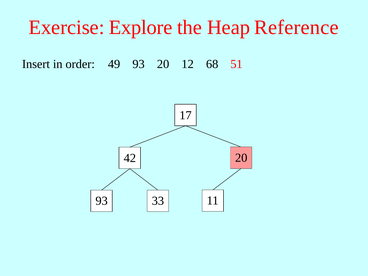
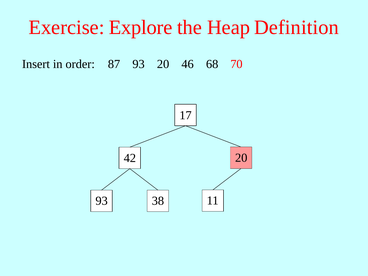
Reference: Reference -> Definition
49: 49 -> 87
12: 12 -> 46
51: 51 -> 70
33: 33 -> 38
